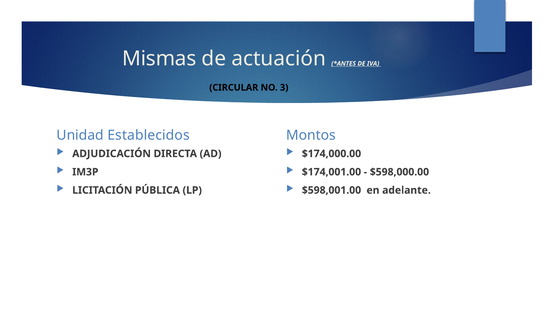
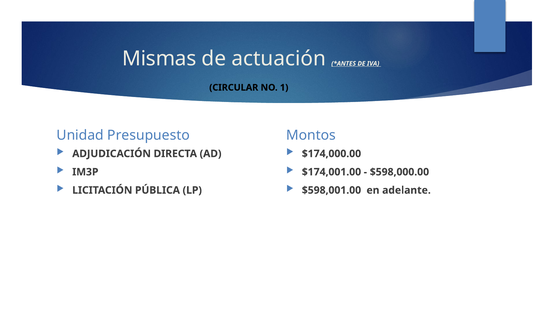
3: 3 -> 1
Establecidos: Establecidos -> Presupuesto
